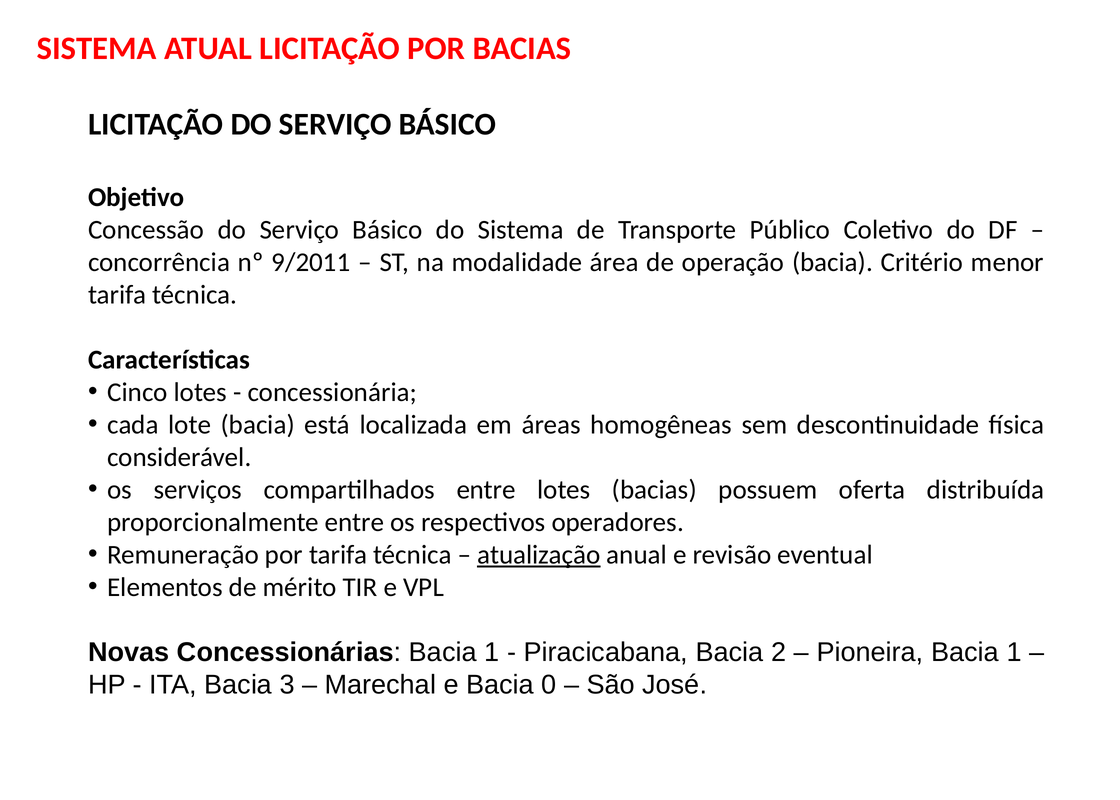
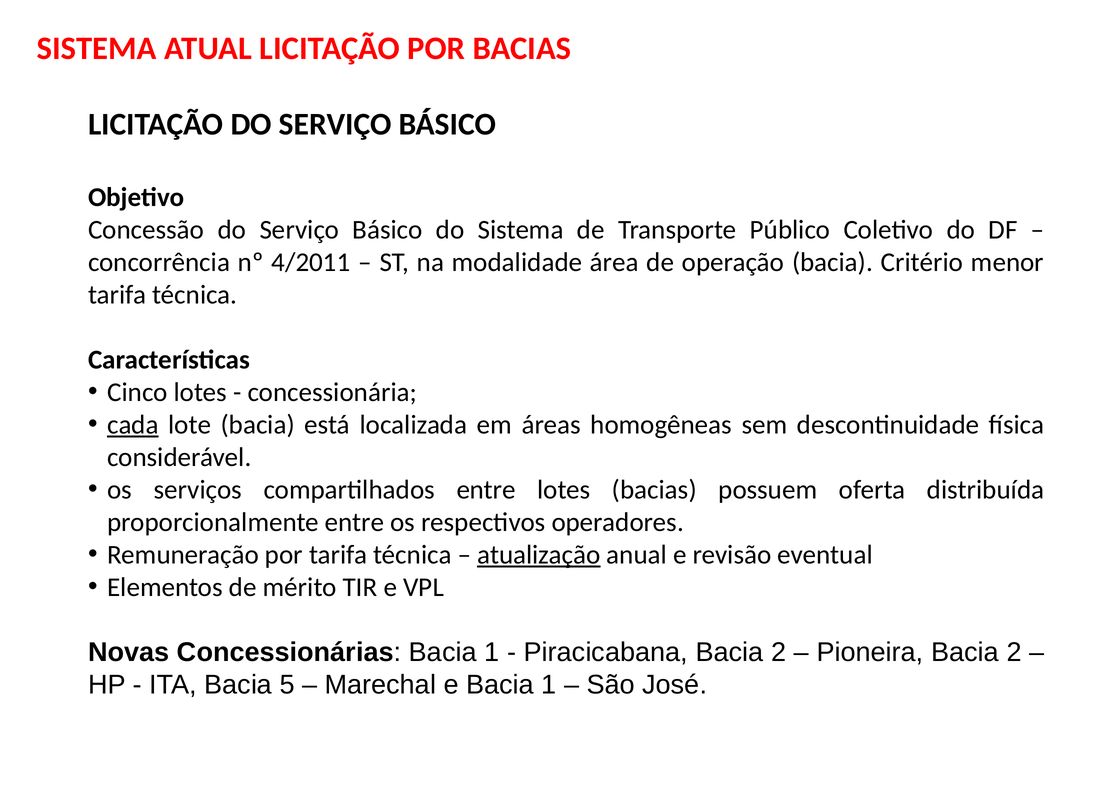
9/2011: 9/2011 -> 4/2011
cada underline: none -> present
Pioneira Bacia 1: 1 -> 2
3: 3 -> 5
e Bacia 0: 0 -> 1
